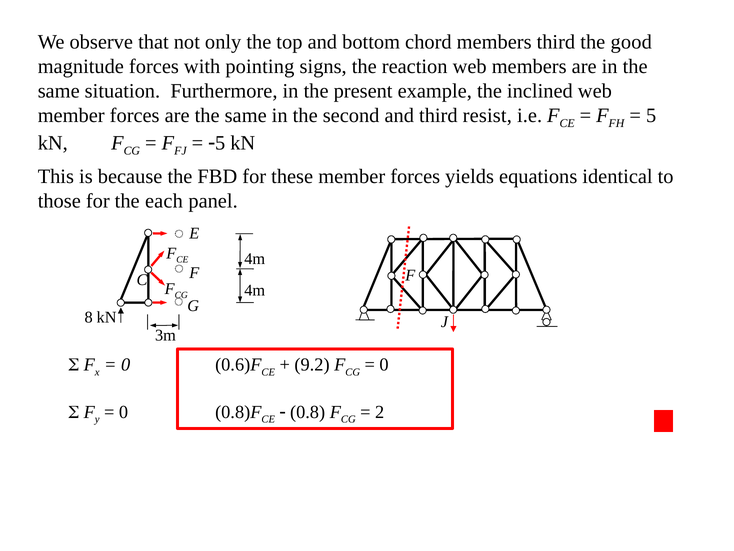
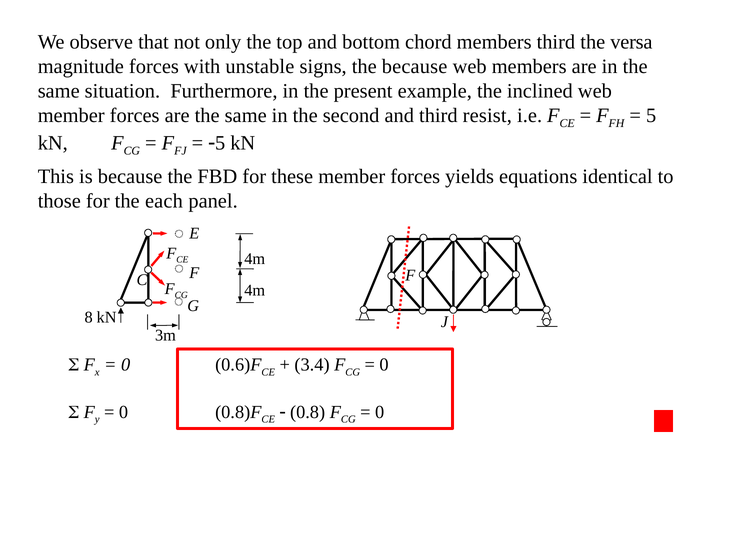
good: good -> versa
pointing: pointing -> unstable
the reaction: reaction -> because
9.2: 9.2 -> 3.4
2 at (380, 412): 2 -> 0
